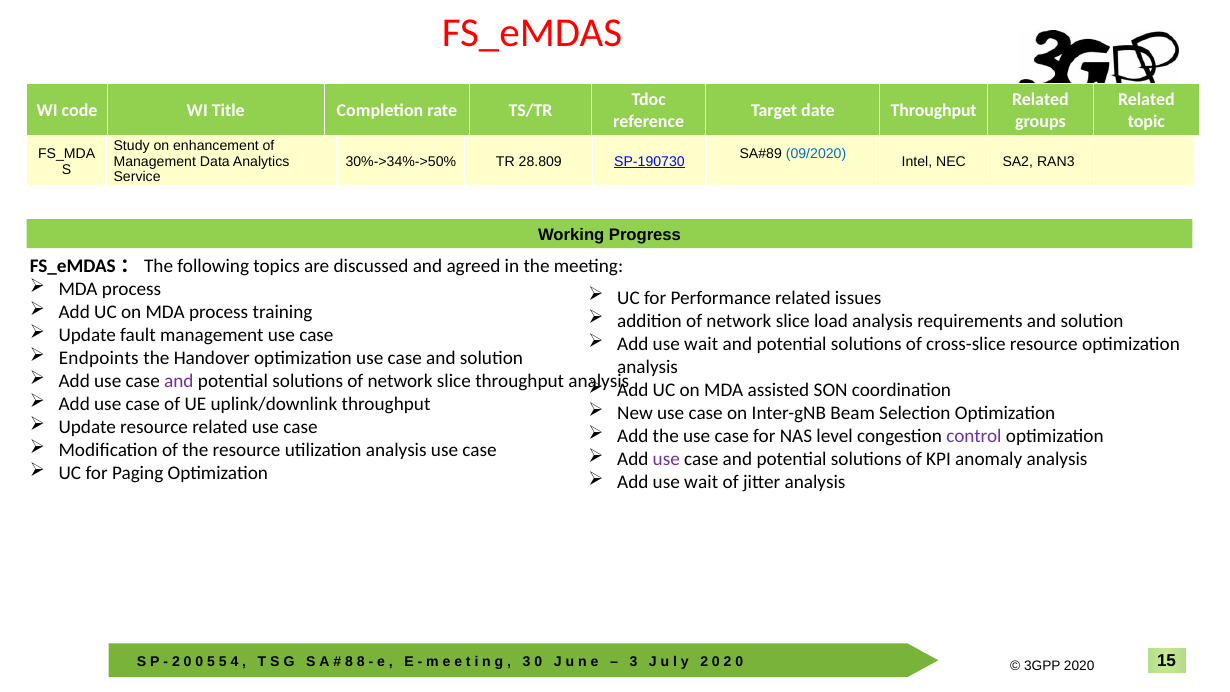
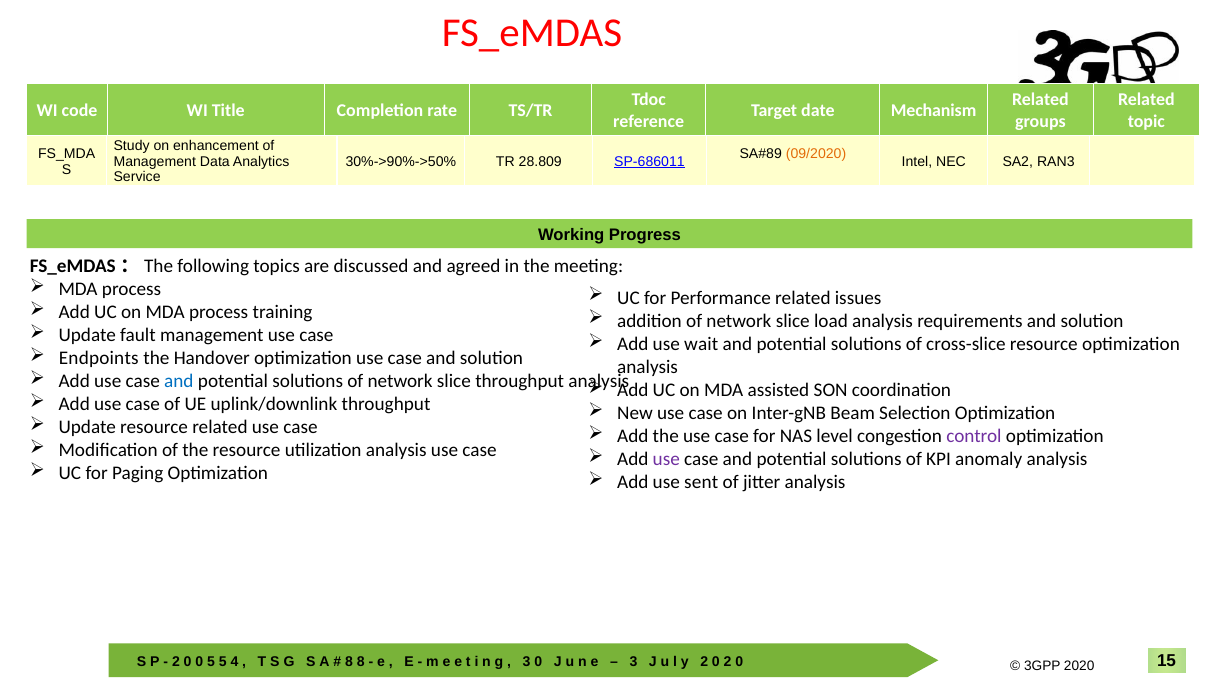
date Throughput: Throughput -> Mechanism
09/2020 colour: blue -> orange
30%->34%->50%: 30%->34%->50% -> 30%->90%->50%
SP-190730: SP-190730 -> SP-686011
and at (179, 381) colour: purple -> blue
wait at (701, 482): wait -> sent
